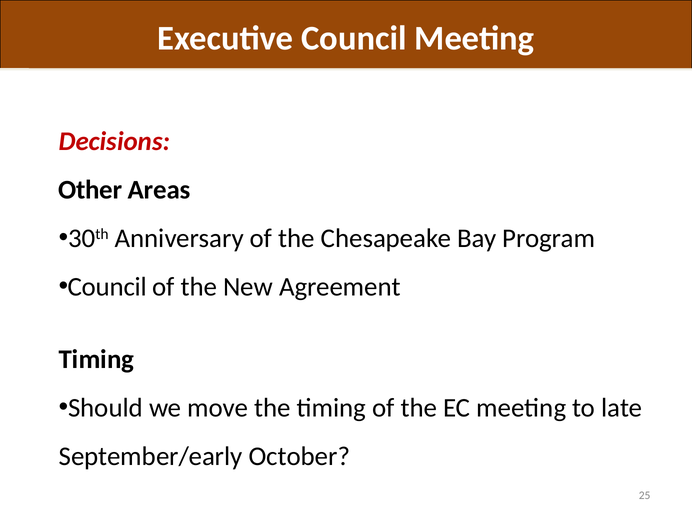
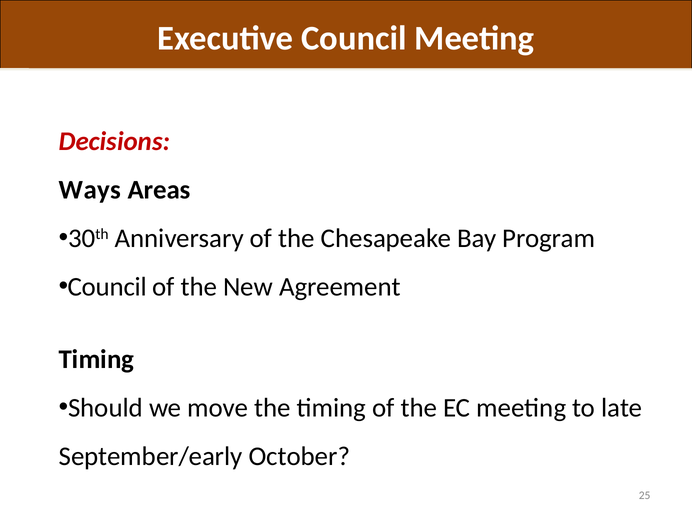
Other: Other -> Ways
